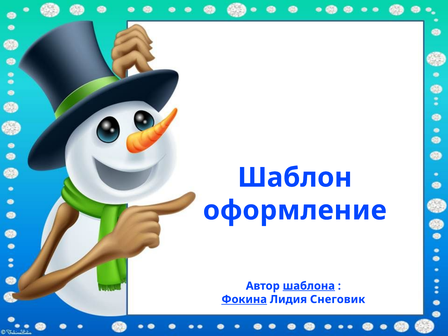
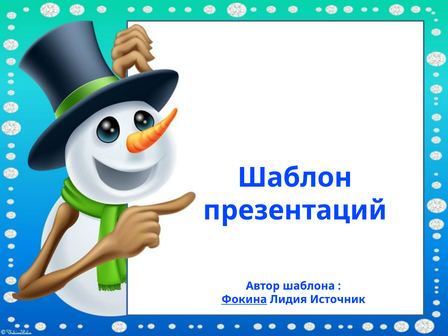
оформление: оформление -> презентаций
шаблона underline: present -> none
Снеговик: Снеговик -> Источник
